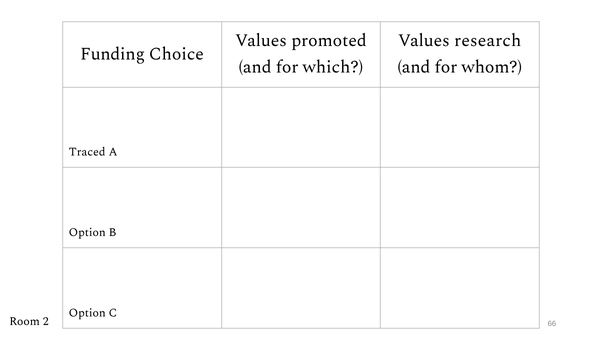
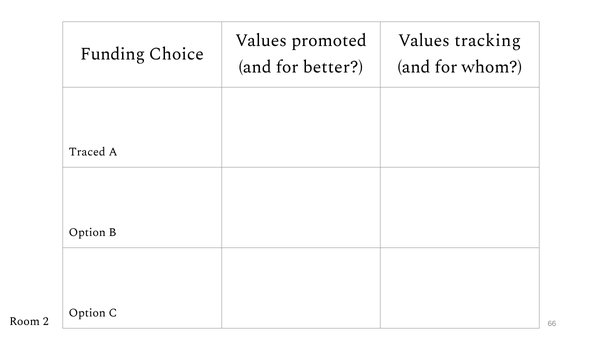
research: research -> tracking
which: which -> better
